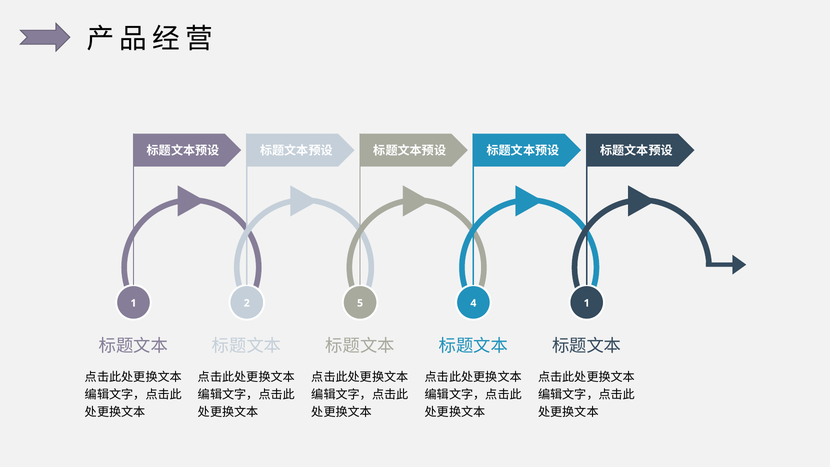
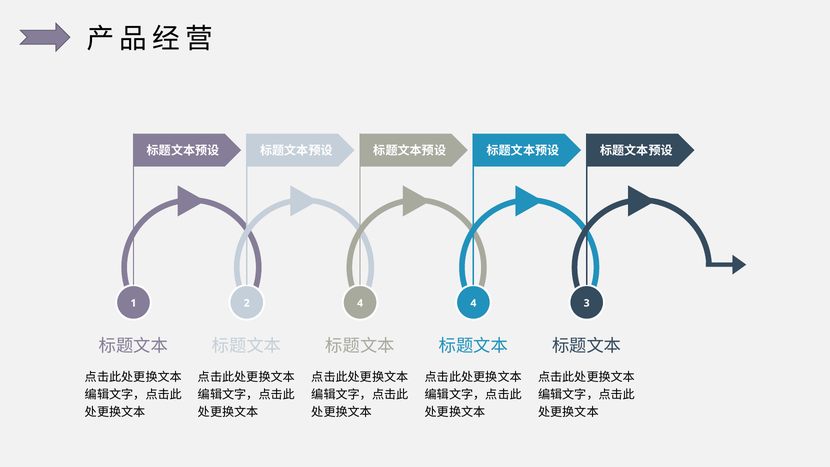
2 5: 5 -> 4
4 1: 1 -> 3
